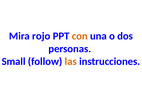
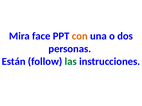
rojo: rojo -> face
Small: Small -> Están
las colour: orange -> green
